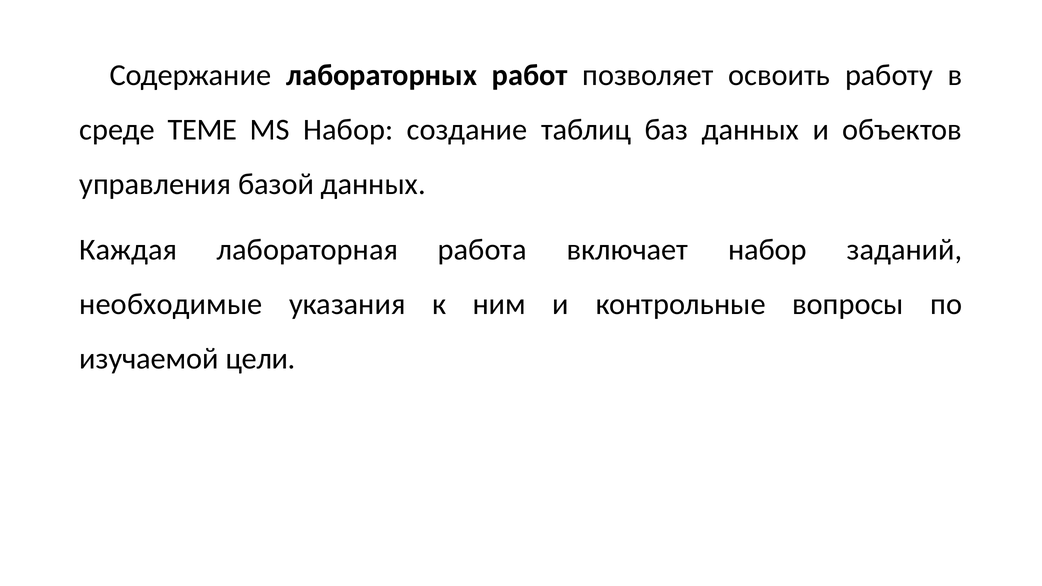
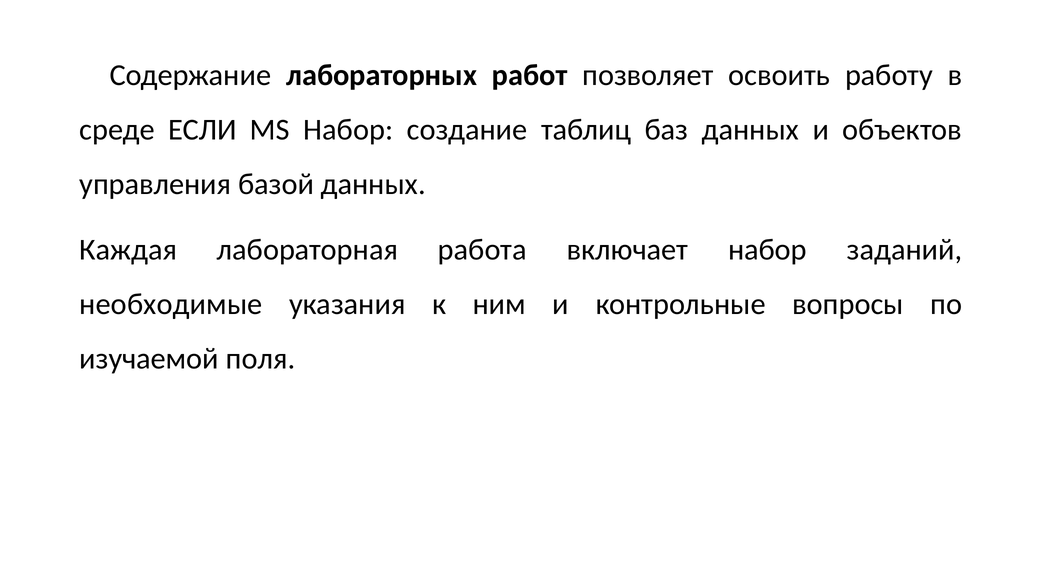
ТЕМЕ: ТЕМЕ -> ЕСЛИ
цели: цели -> поля
